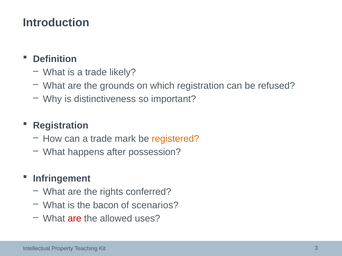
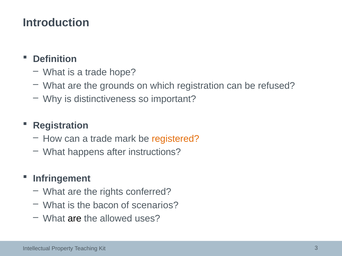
likely: likely -> hope
possession: possession -> instructions
are at (75, 219) colour: red -> black
